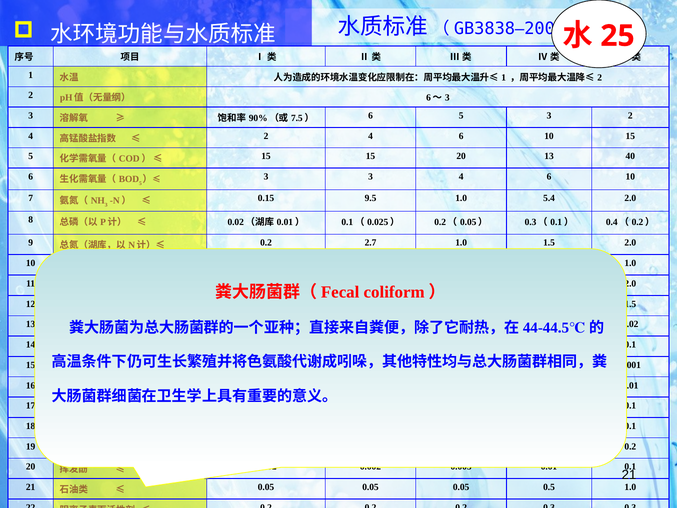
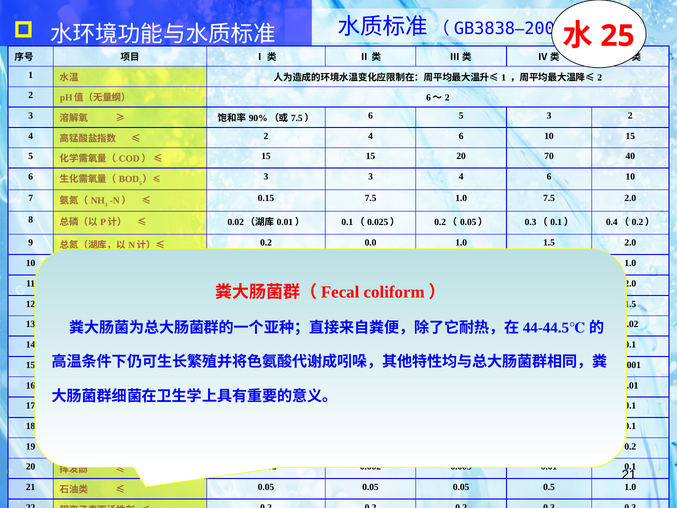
3 at (447, 98): 3 -> 2
20 13: 13 -> 70
0.15 9.5: 9.5 -> 7.5
1.0 5.4: 5.4 -> 7.5
2.7: 2.7 -> 0.0
